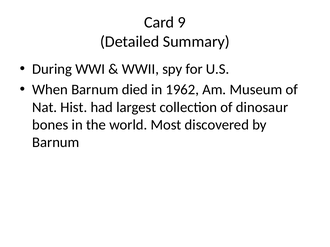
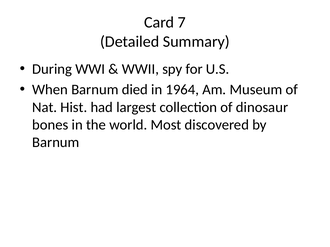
9: 9 -> 7
1962: 1962 -> 1964
